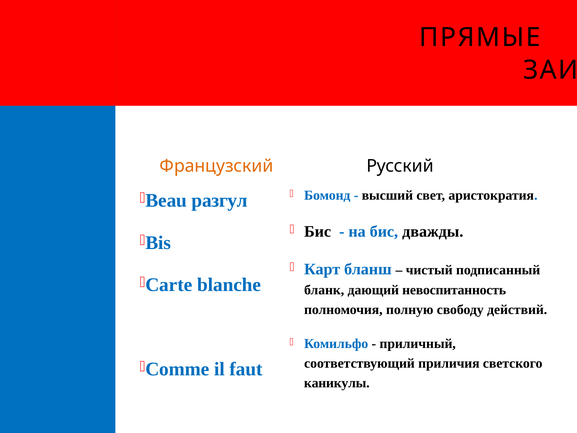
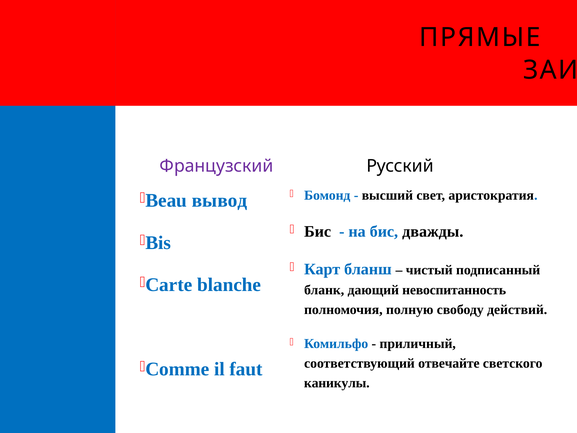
Французский colour: orange -> purple
разгул: разгул -> вывод
приличия: приличия -> отвечайте
